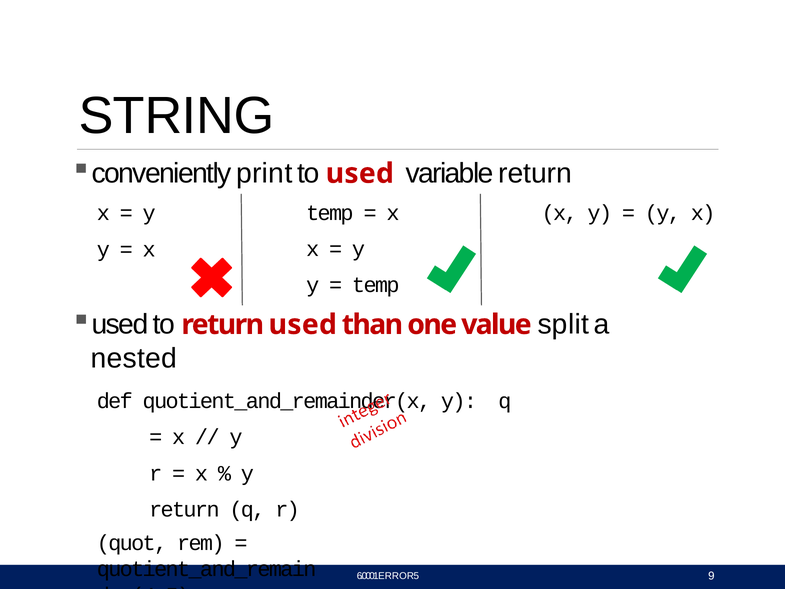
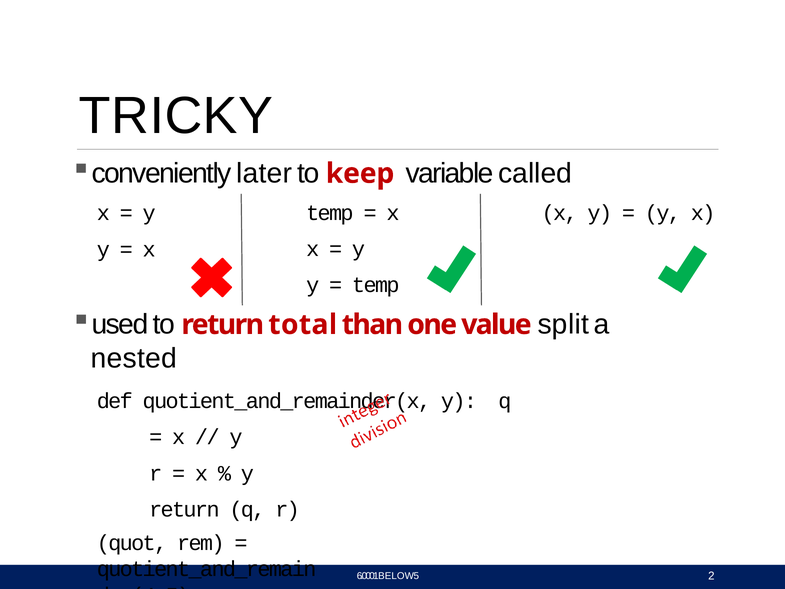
STRING: STRING -> TRICKY
print: print -> later
to used: used -> keep
variable return: return -> called
return used: used -> total
ERROR: ERROR -> BELOW
9: 9 -> 2
